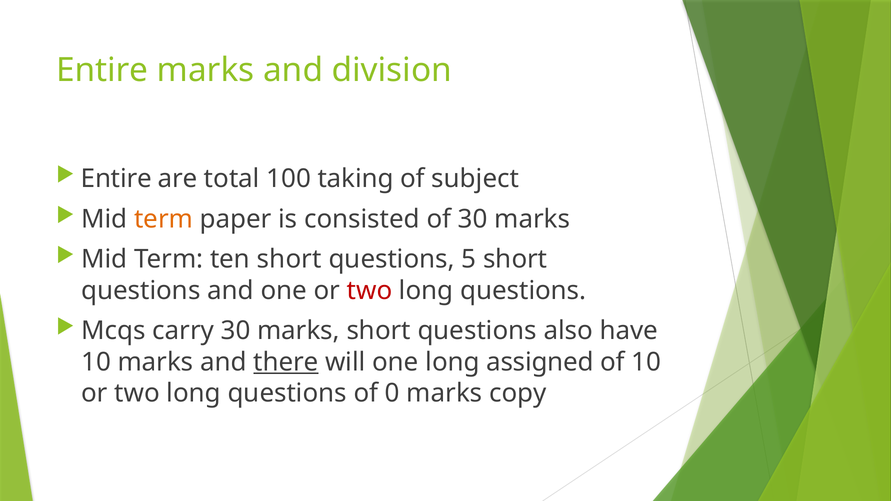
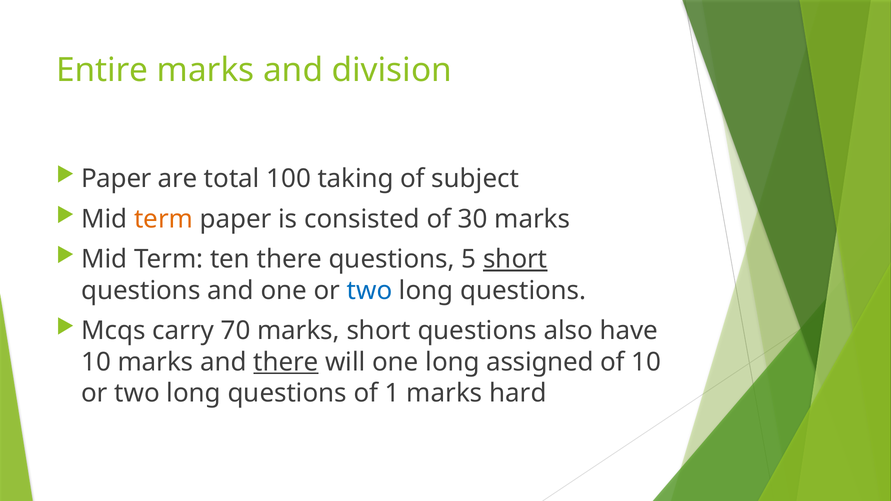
Entire at (116, 179): Entire -> Paper
ten short: short -> there
short at (515, 259) underline: none -> present
two at (369, 291) colour: red -> blue
carry 30: 30 -> 70
0: 0 -> 1
copy: copy -> hard
